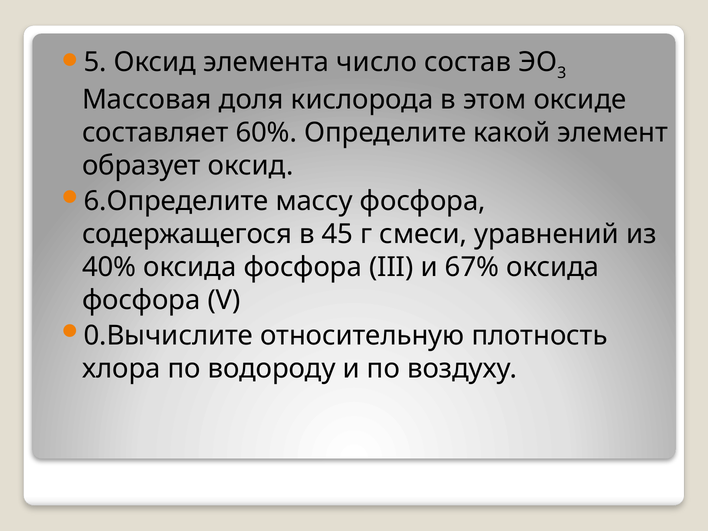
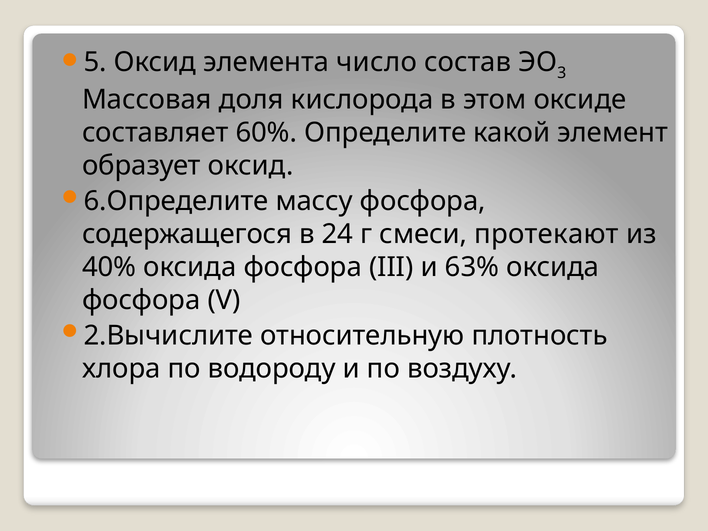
45: 45 -> 24
уравнений: уравнений -> протекают
67%: 67% -> 63%
0.Вычислите: 0.Вычислите -> 2.Вычислите
